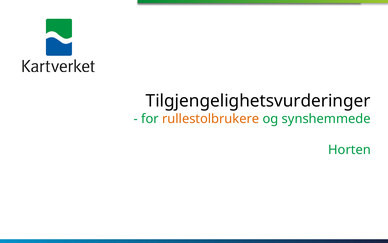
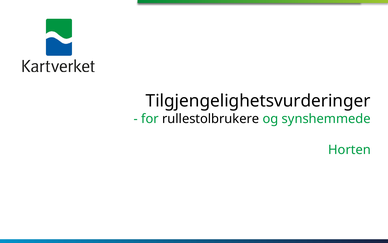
rullestolbrukere colour: orange -> black
